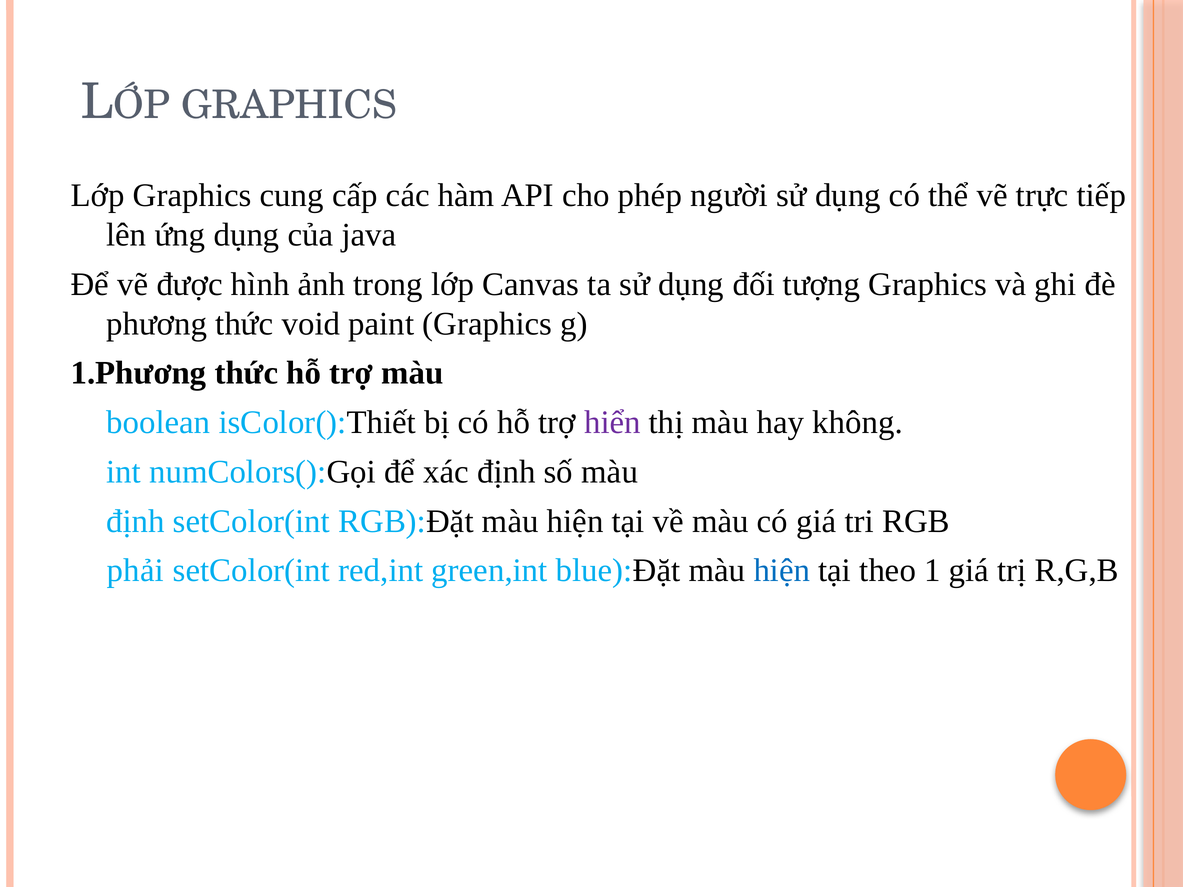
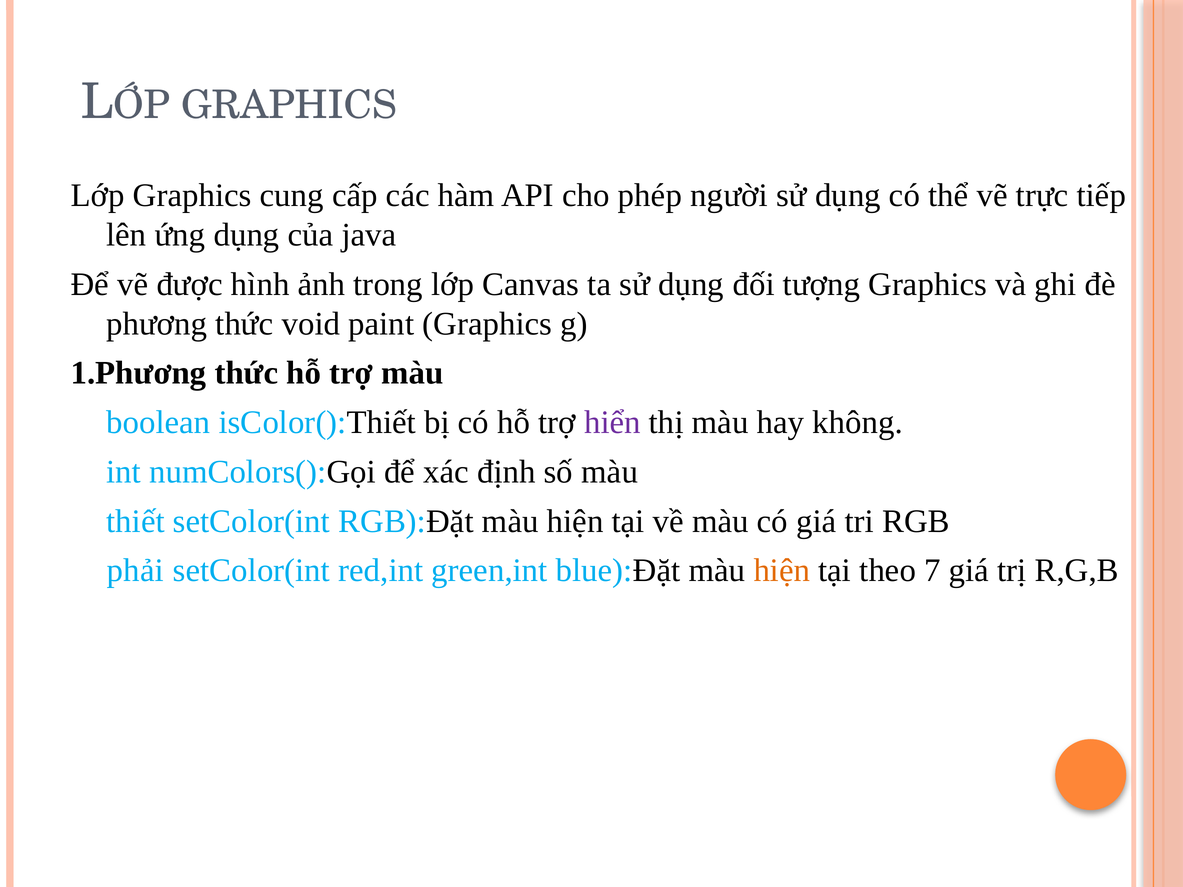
định at (136, 521): định -> thiết
hiện at (782, 571) colour: blue -> orange
1: 1 -> 7
